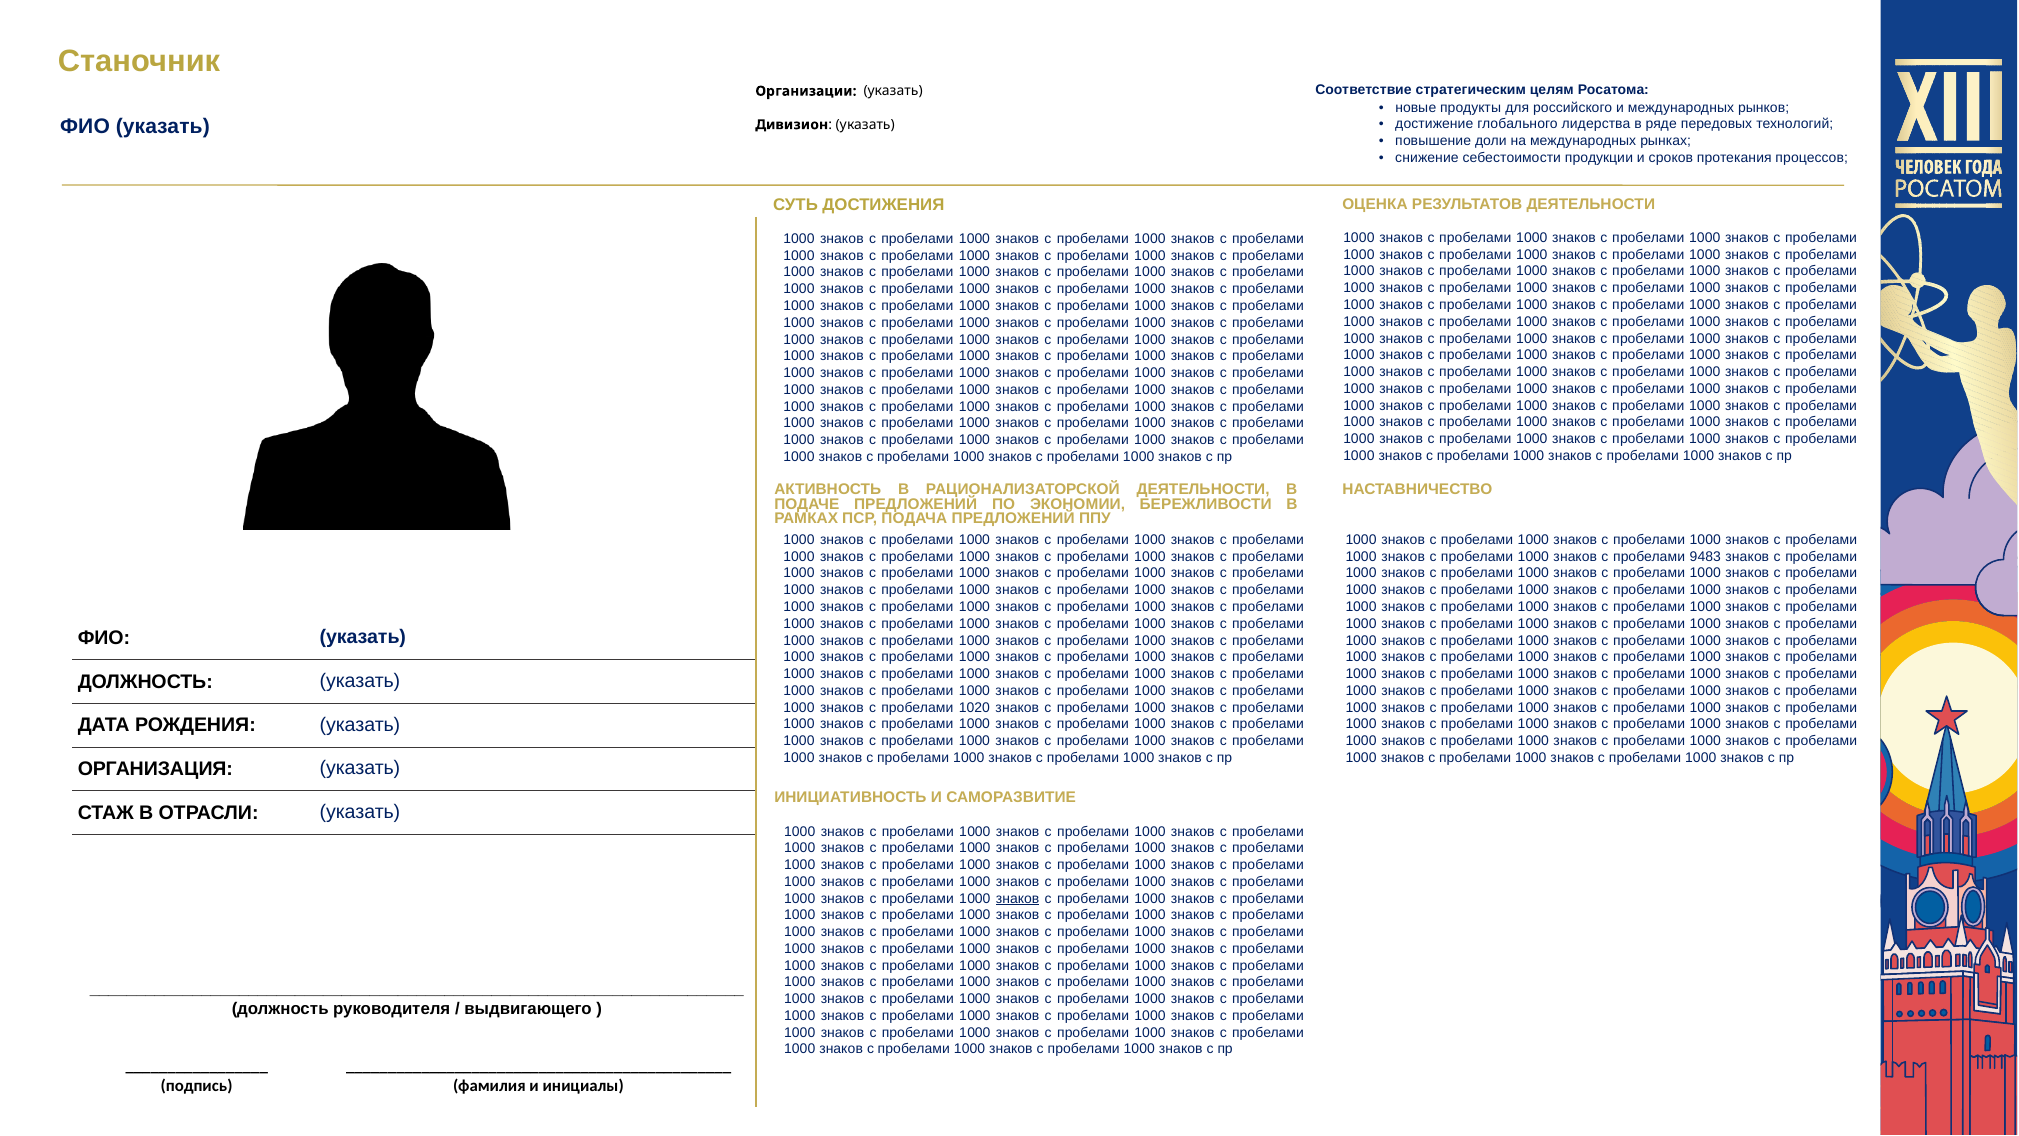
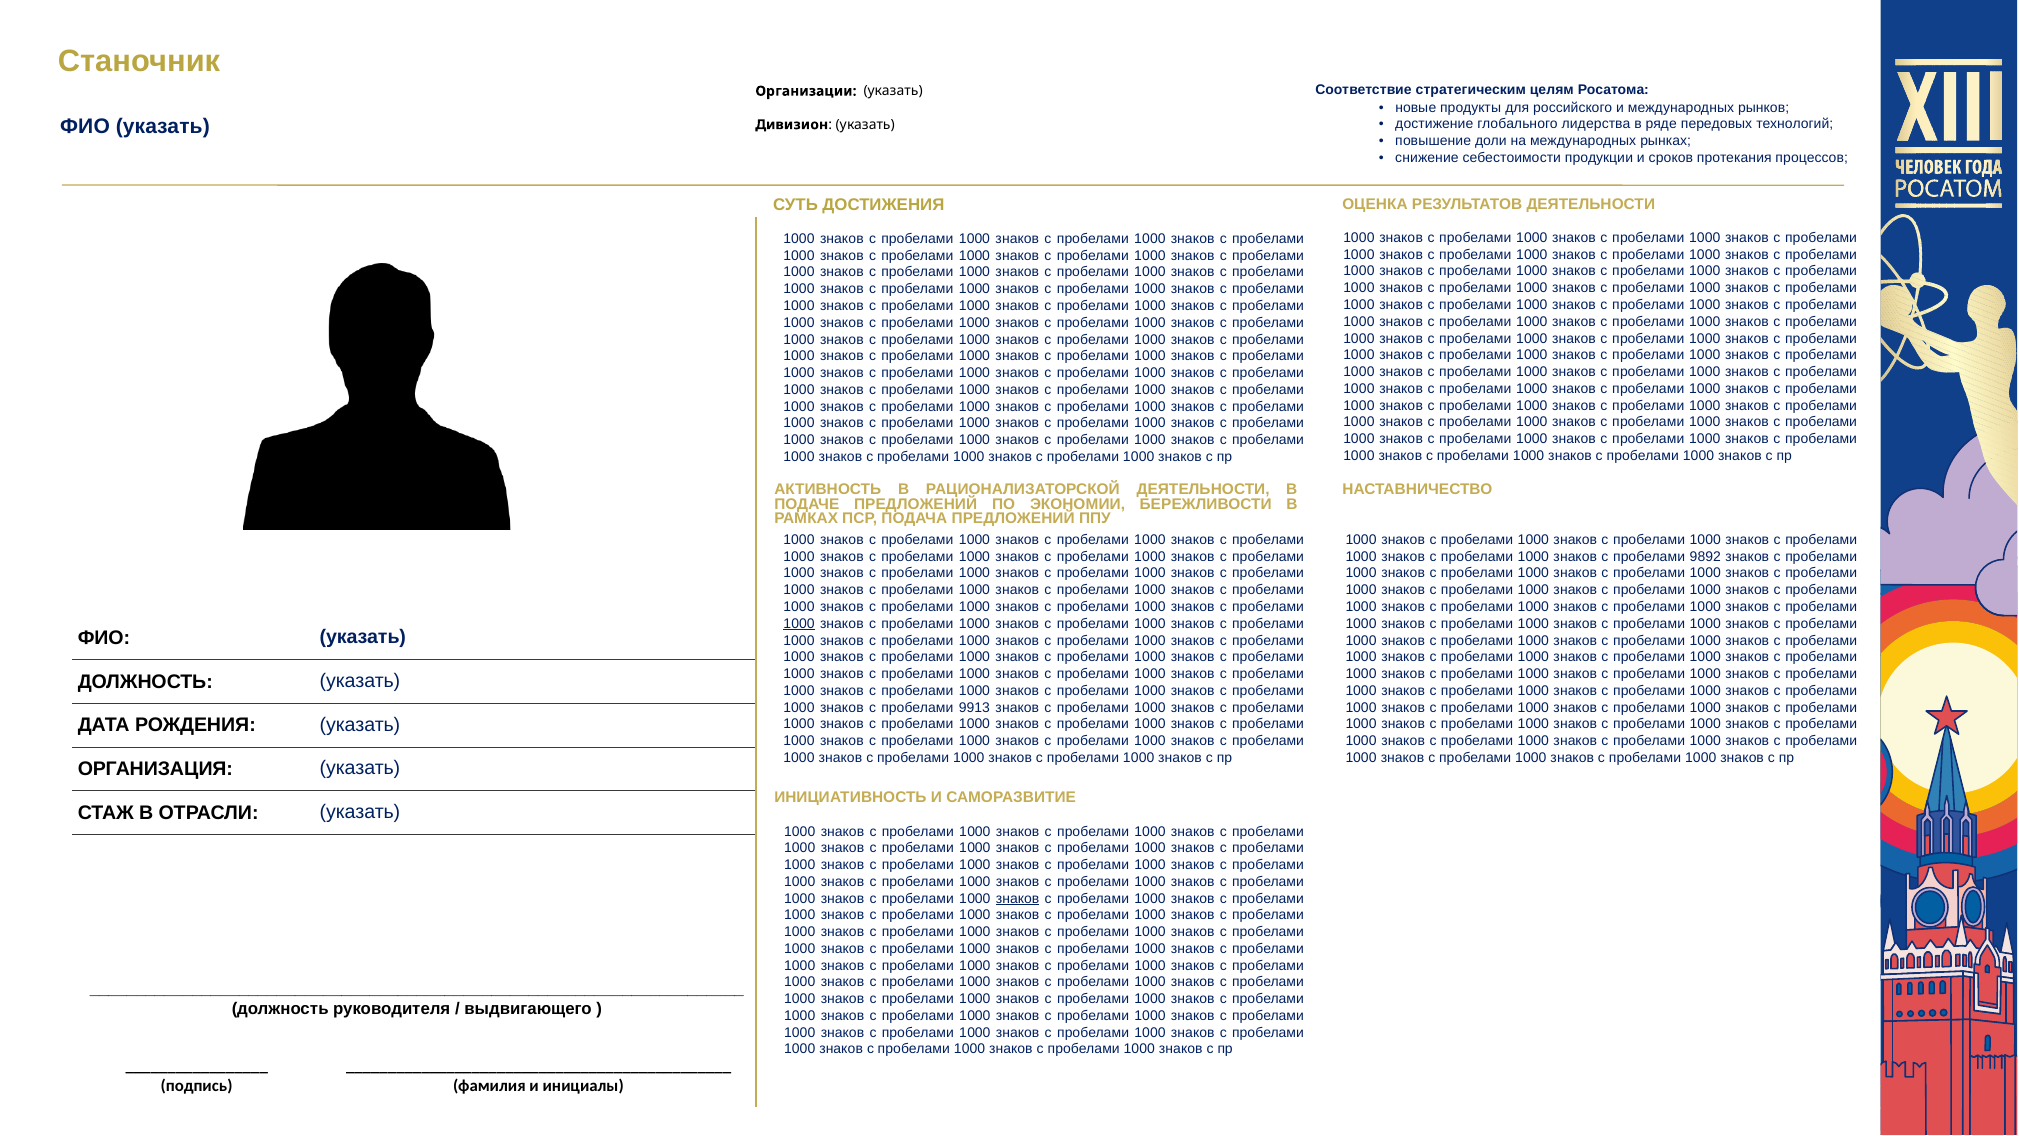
9483: 9483 -> 9892
1000 at (799, 624) underline: none -> present
1020: 1020 -> 9913
